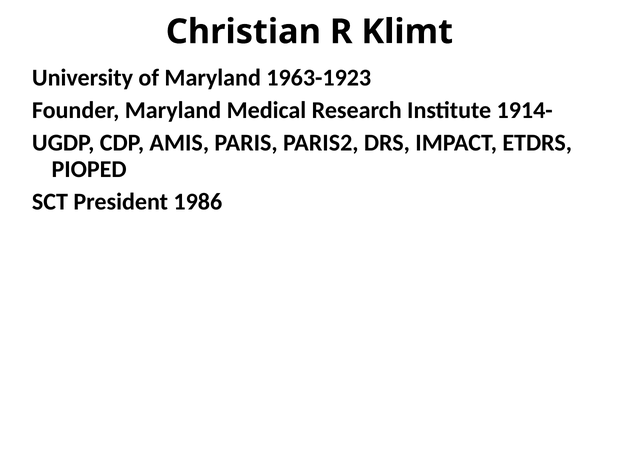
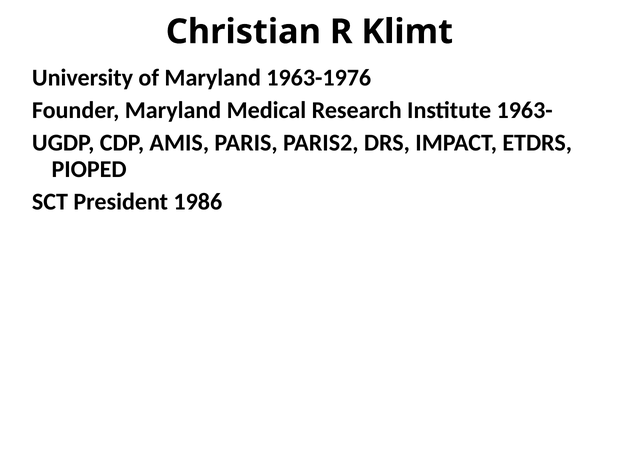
1963-1923: 1963-1923 -> 1963-1976
1914-: 1914- -> 1963-
